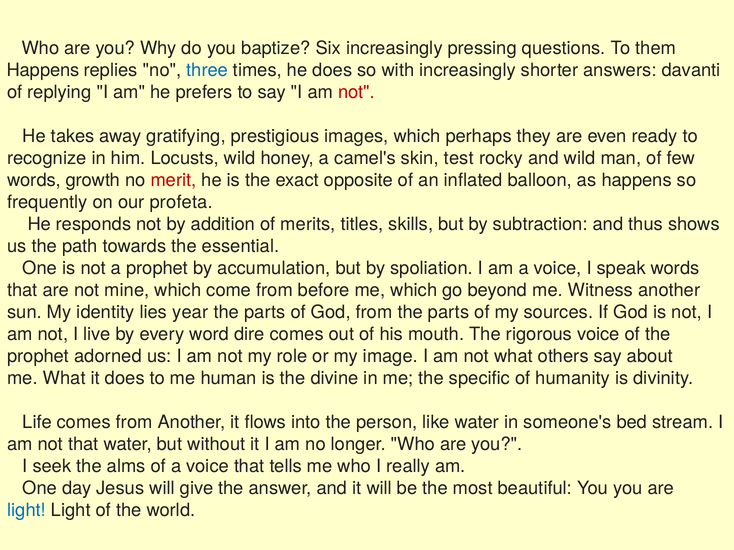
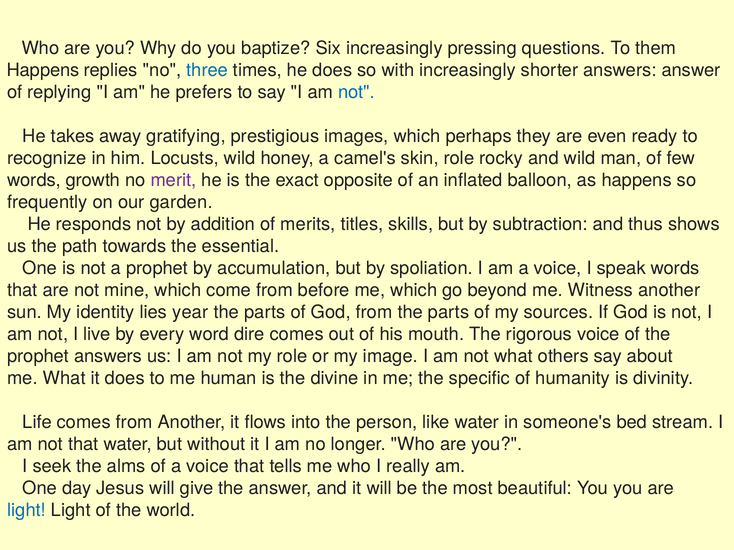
answers davanti: davanti -> answer
not at (357, 92) colour: red -> blue
skin test: test -> role
merit colour: red -> purple
profeta: profeta -> garden
prophet adorned: adorned -> answers
